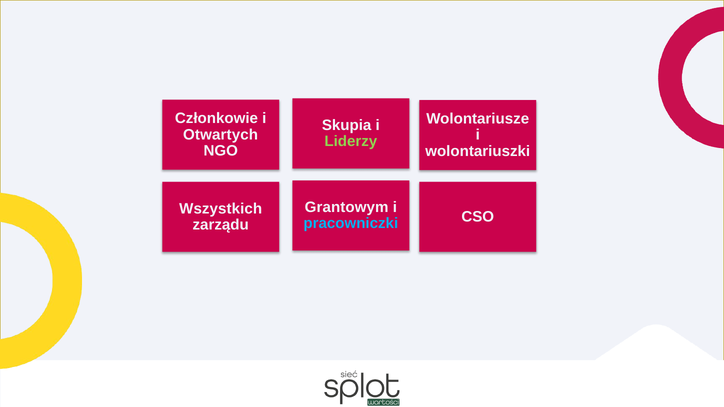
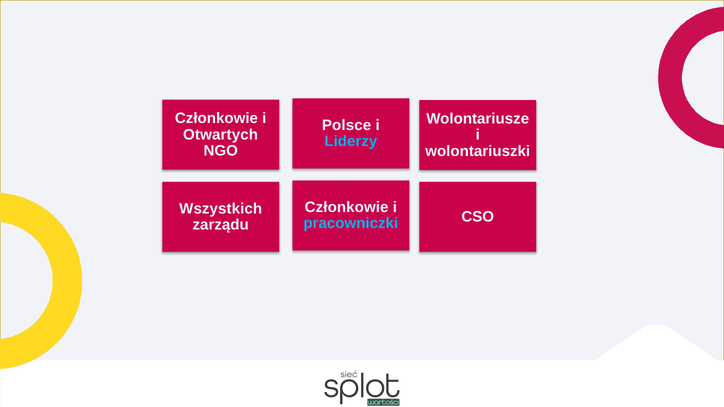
Skupia: Skupia -> Polsce
Liderzy colour: light green -> light blue
Grantowym at (347, 207): Grantowym -> Członkowie
